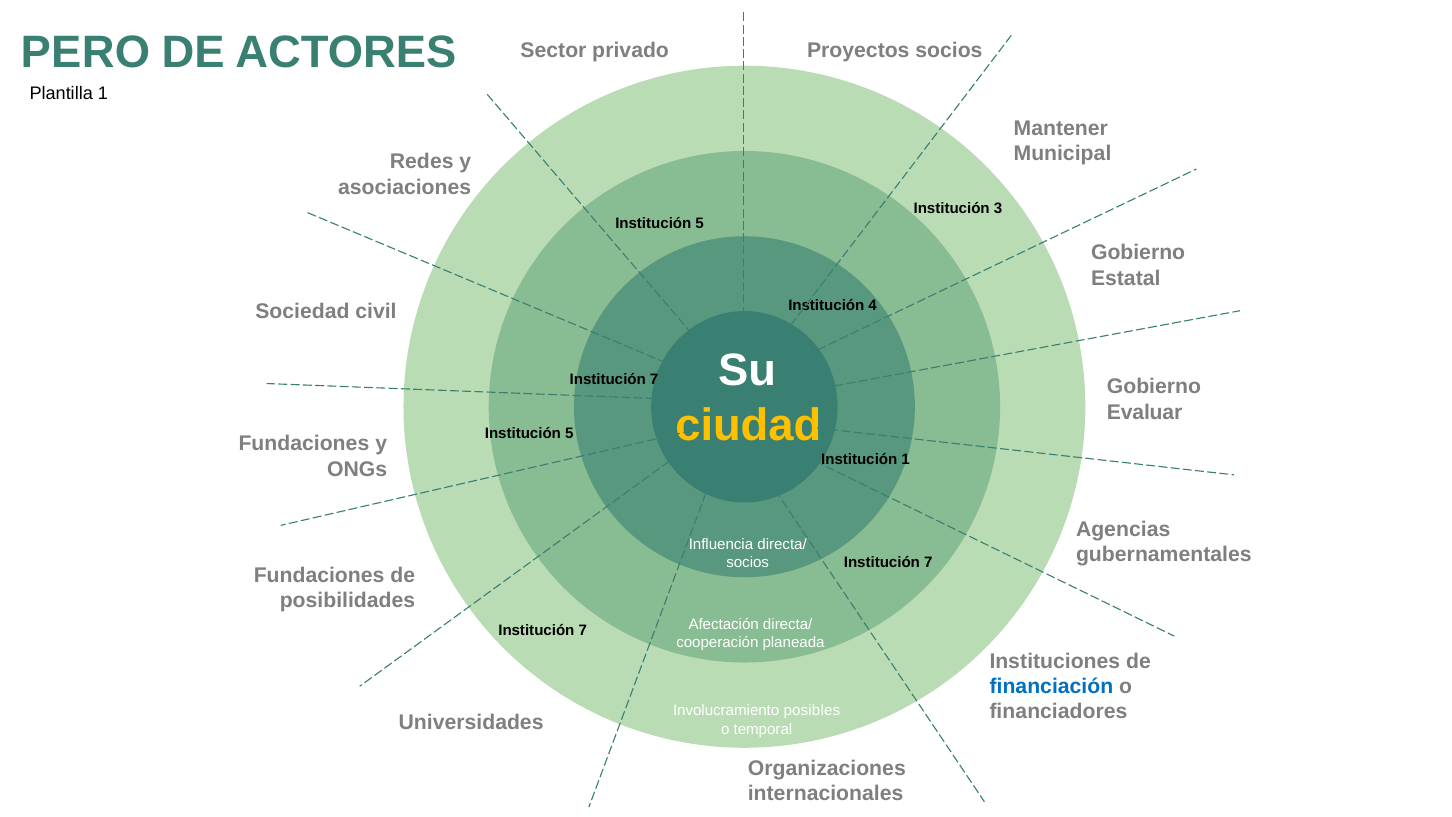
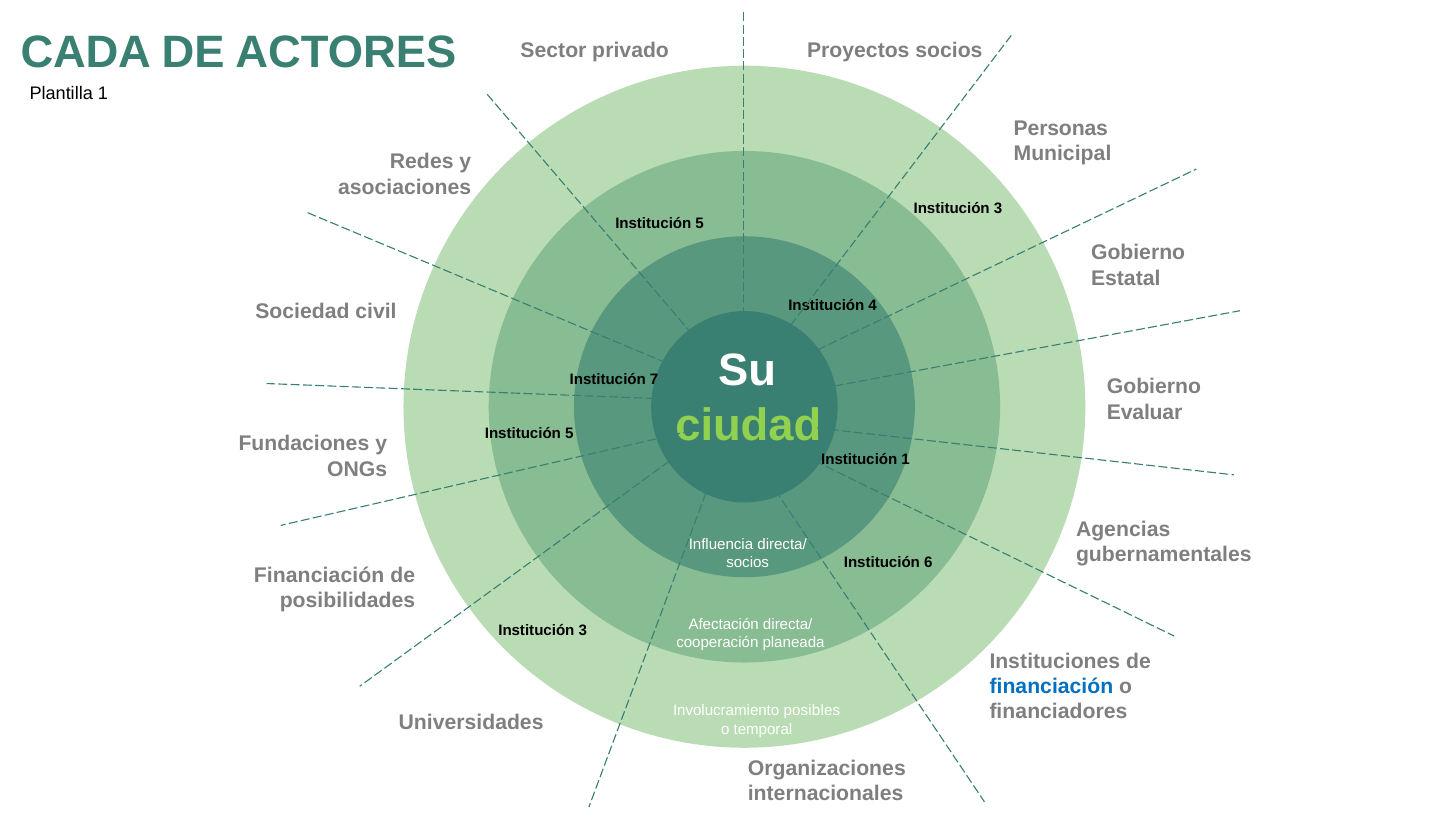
PERO: PERO -> CADA
Mantener: Mantener -> Personas
ciudad colour: yellow -> light green
7 at (928, 563): 7 -> 6
Fundaciones at (319, 575): Fundaciones -> Financiación
7 at (583, 630): 7 -> 3
